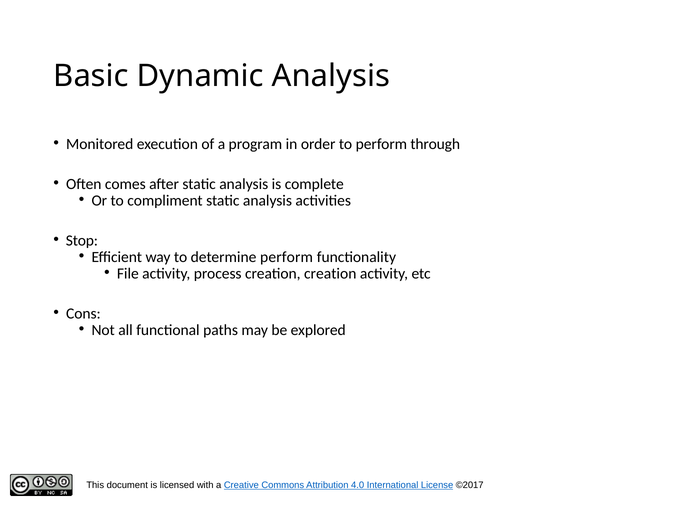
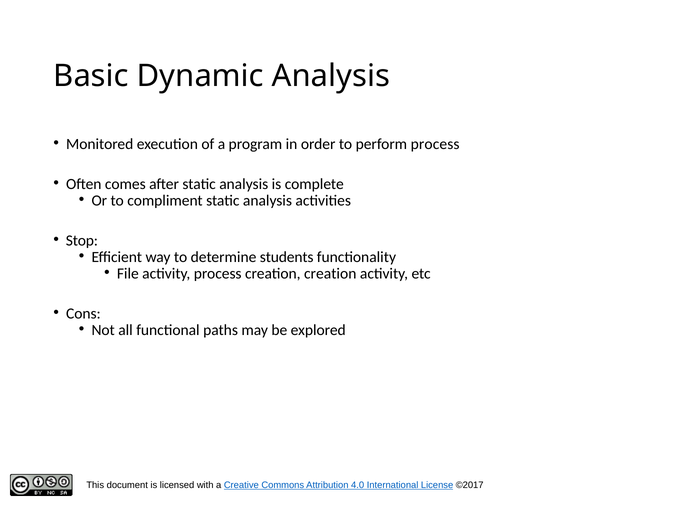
perform through: through -> process
determine perform: perform -> students
